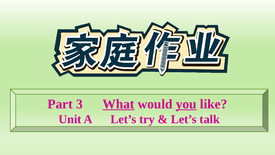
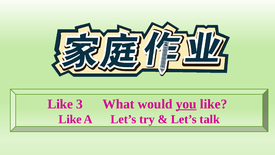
Part at (60, 104): Part -> Like
What underline: present -> none
Unit at (70, 119): Unit -> Like
